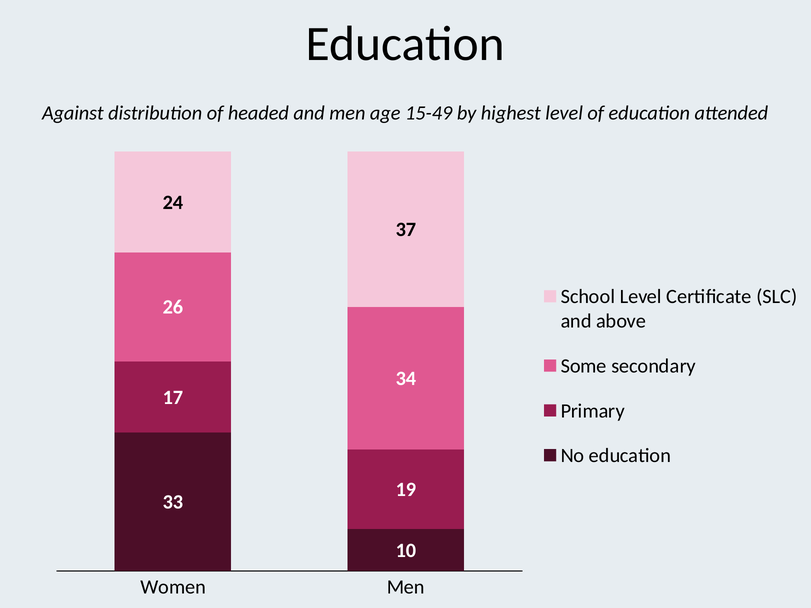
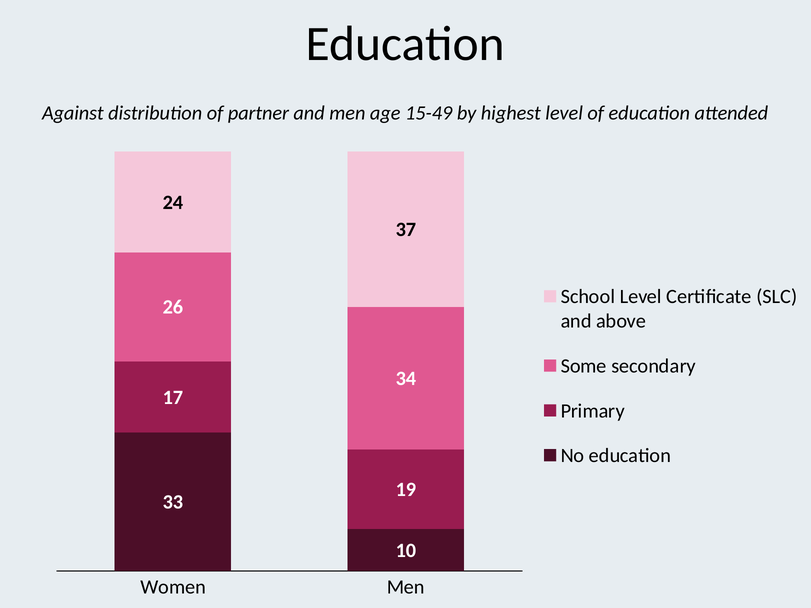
headed: headed -> partner
